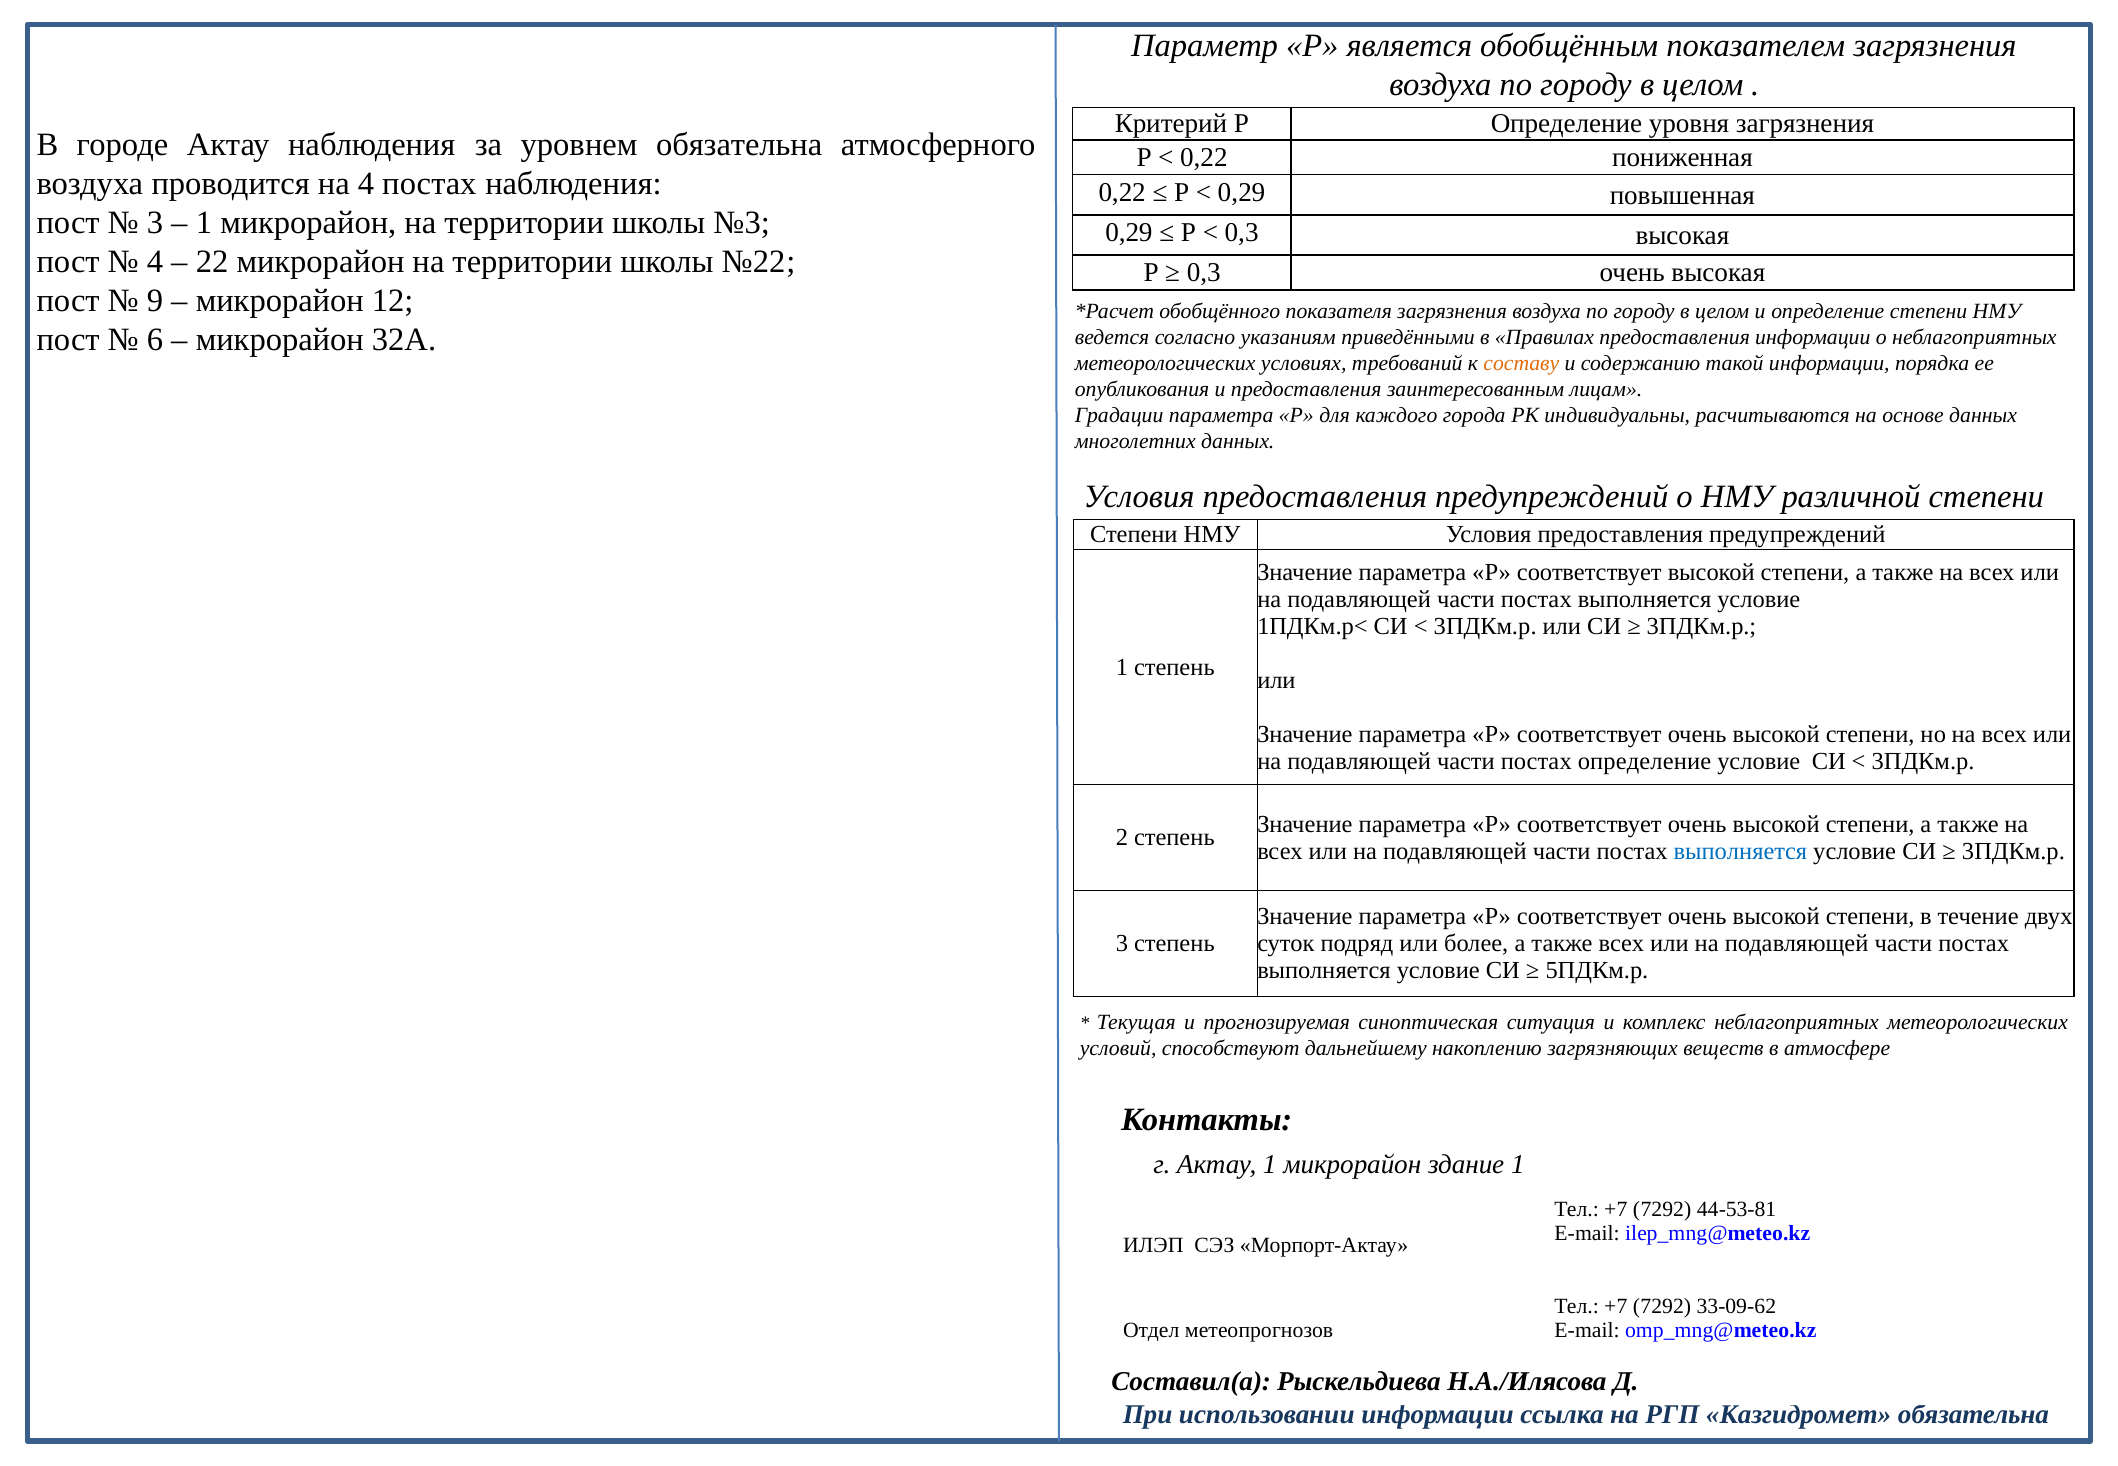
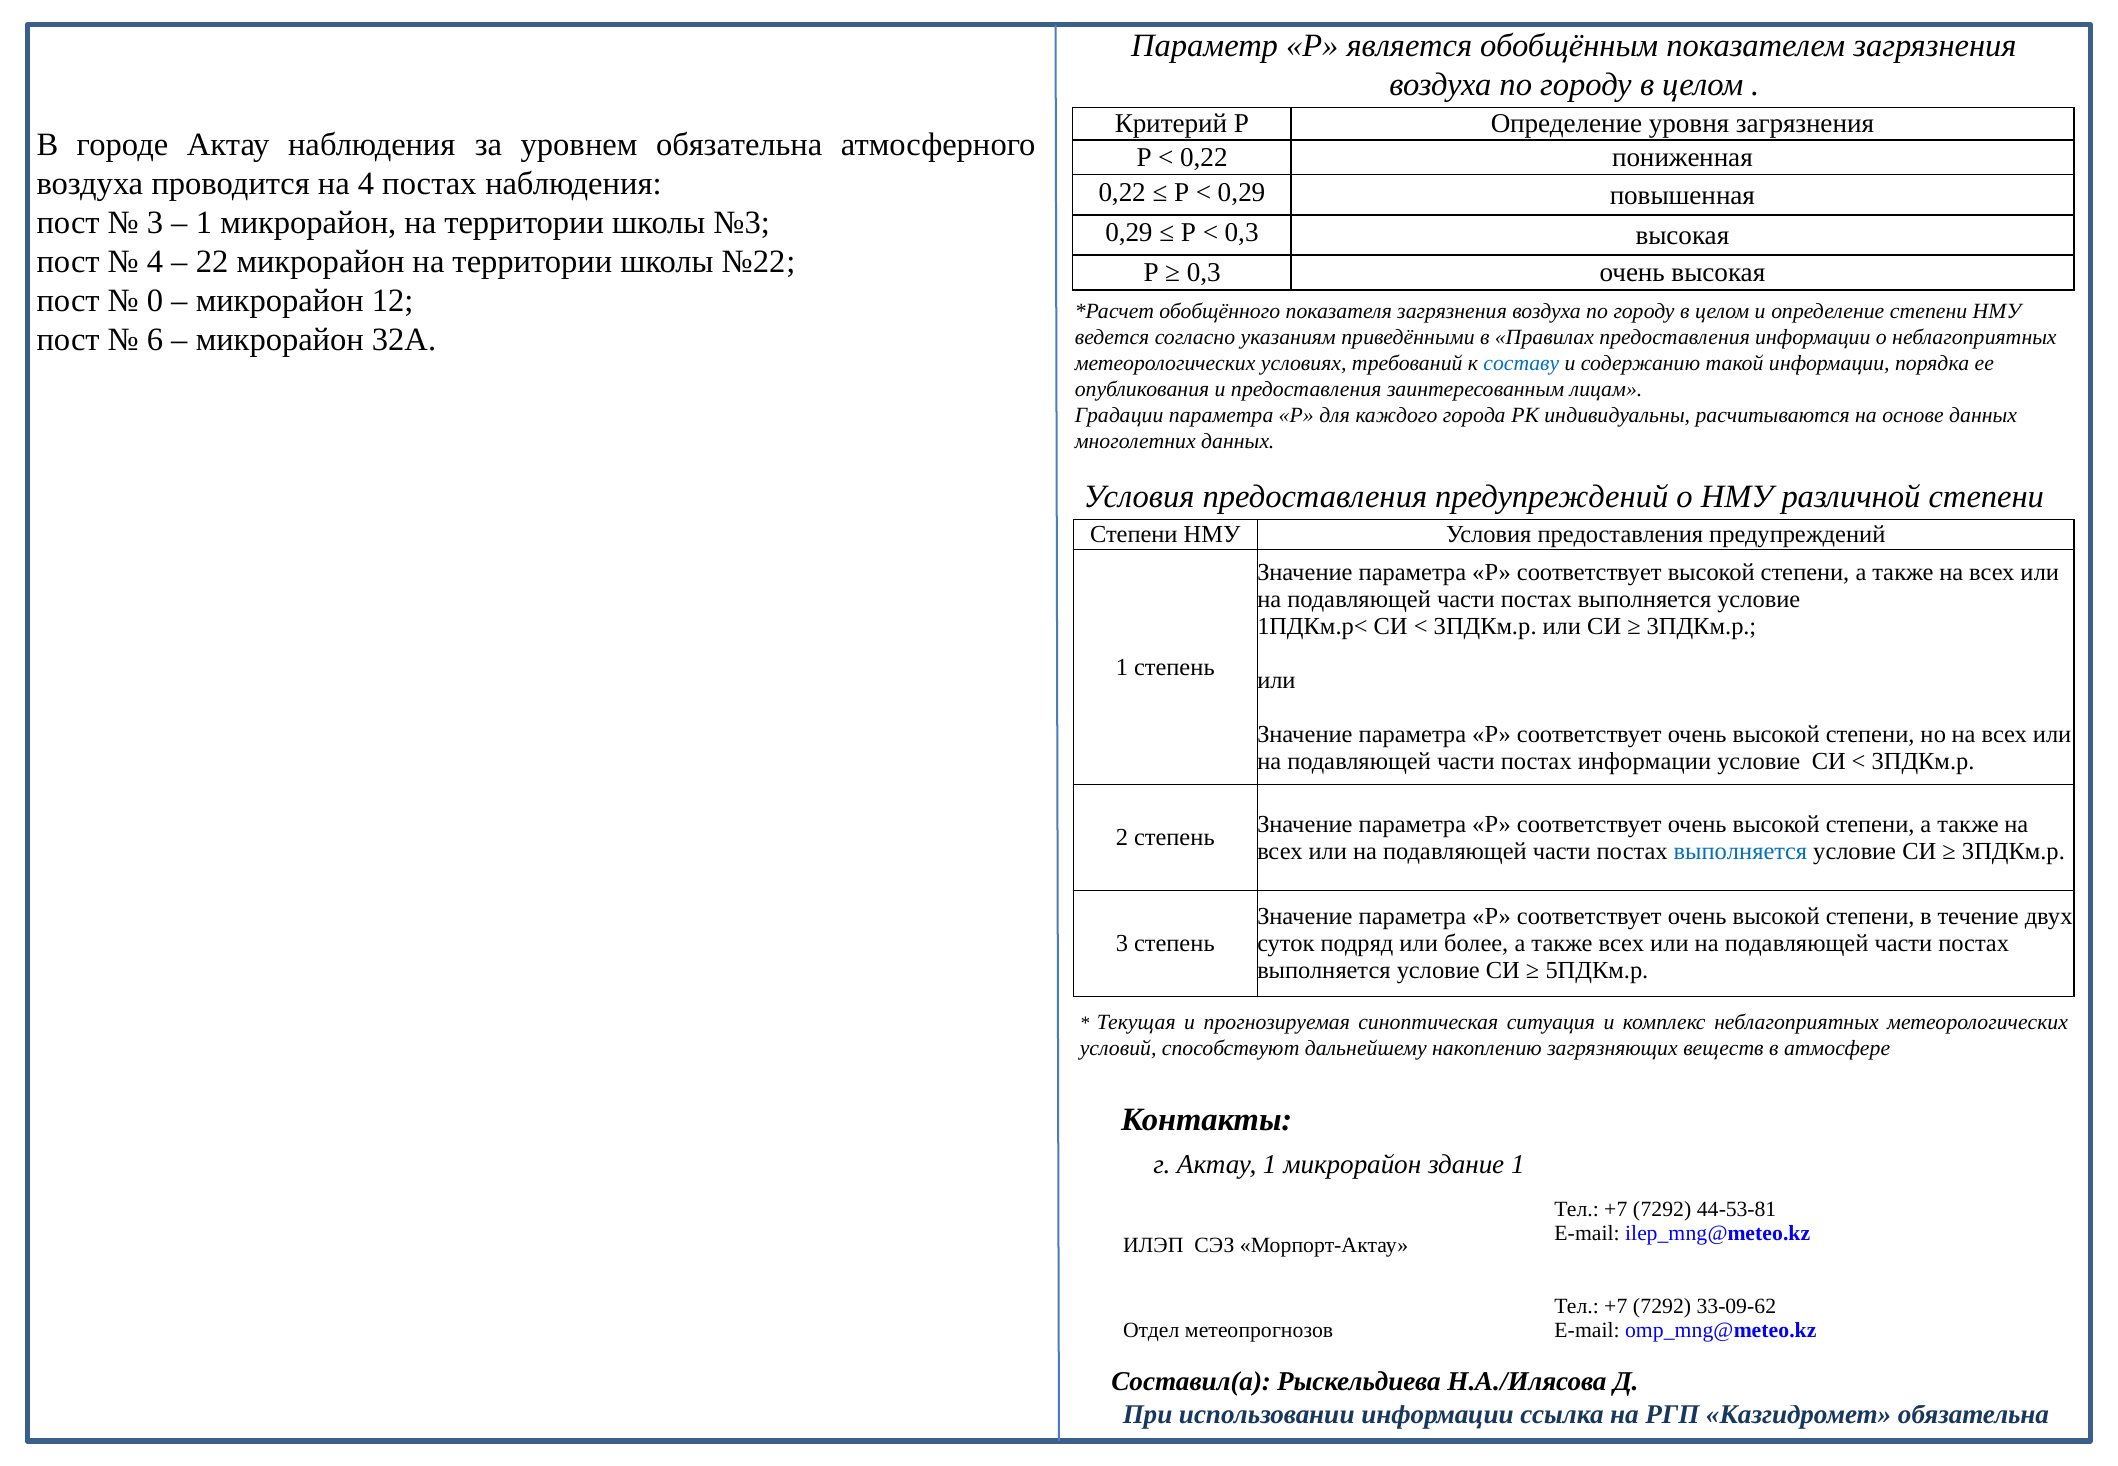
9: 9 -> 0
составу colour: orange -> blue
постах определение: определение -> информации
